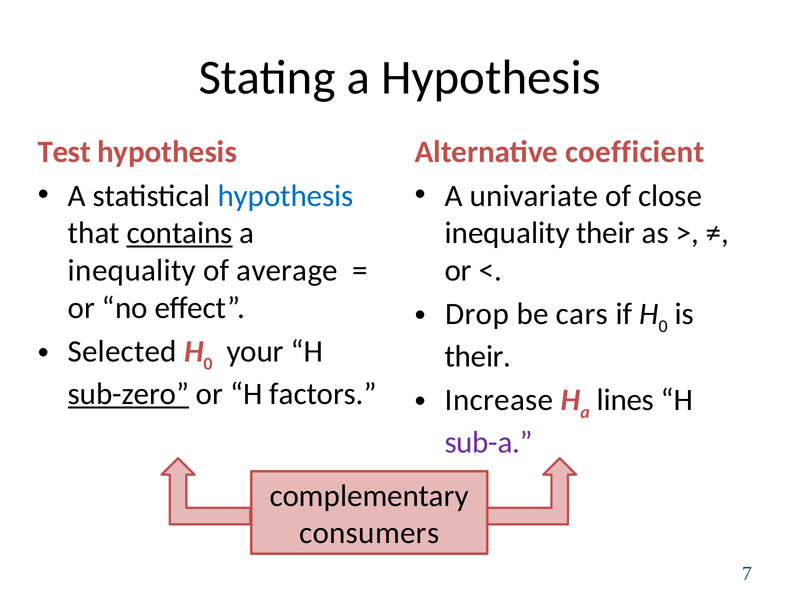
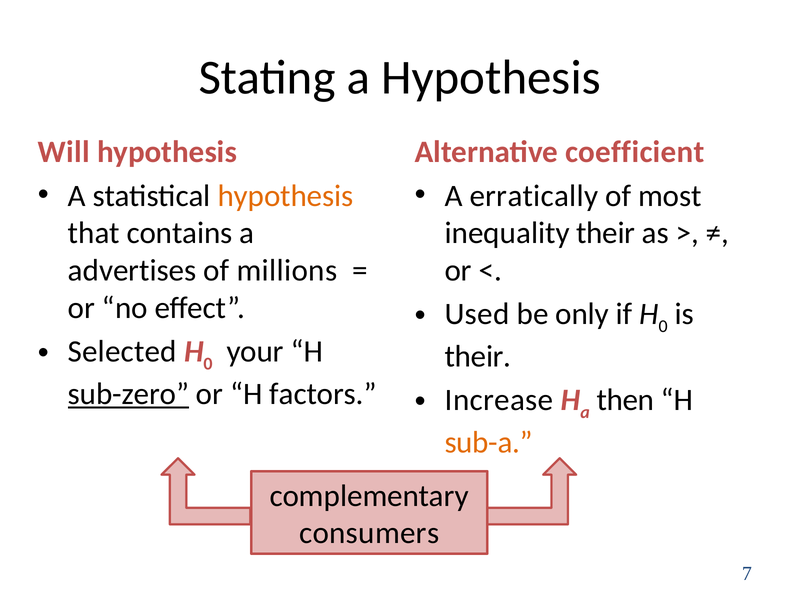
Test: Test -> Will
hypothesis at (286, 196) colour: blue -> orange
univariate: univariate -> erratically
close: close -> most
contains underline: present -> none
inequality at (132, 271): inequality -> advertises
average: average -> millions
Drop: Drop -> Used
cars: cars -> only
lines: lines -> then
sub-a colour: purple -> orange
